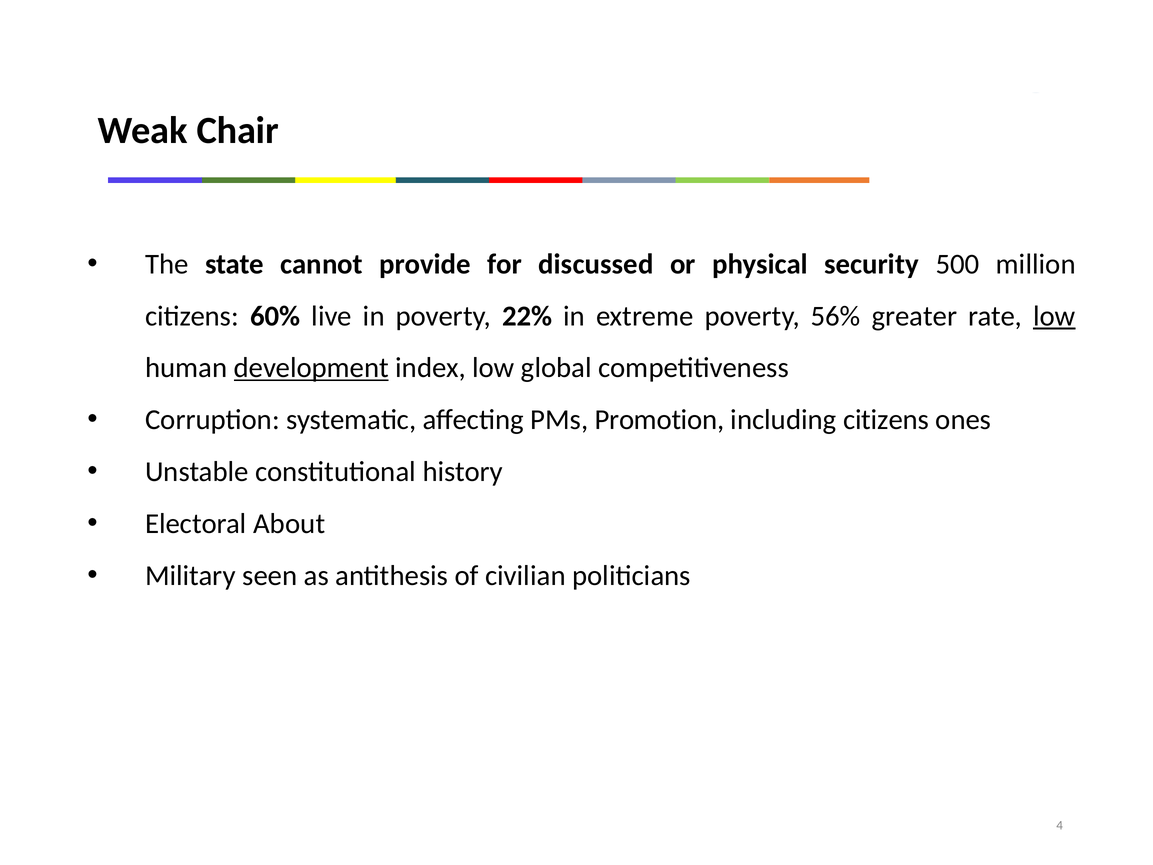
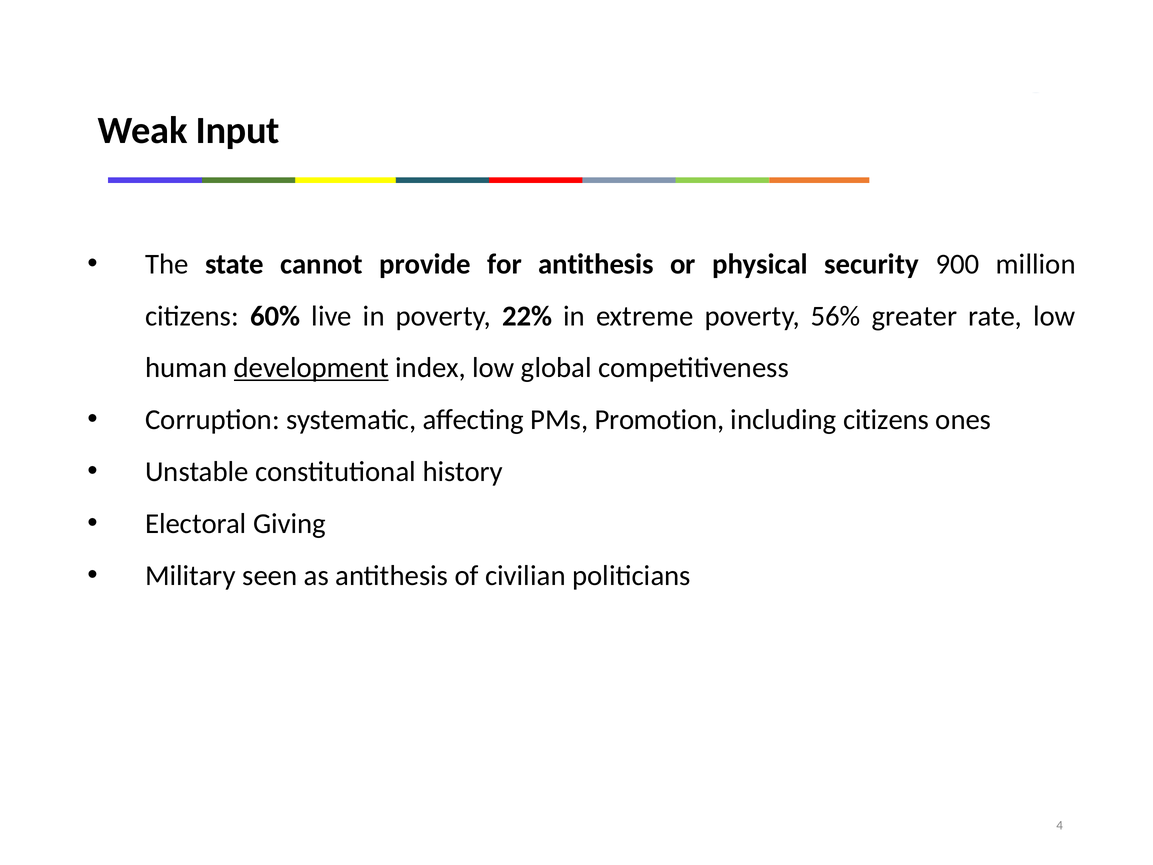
Chair: Chair -> Input
for discussed: discussed -> antithesis
500: 500 -> 900
low at (1054, 316) underline: present -> none
About: About -> Giving
